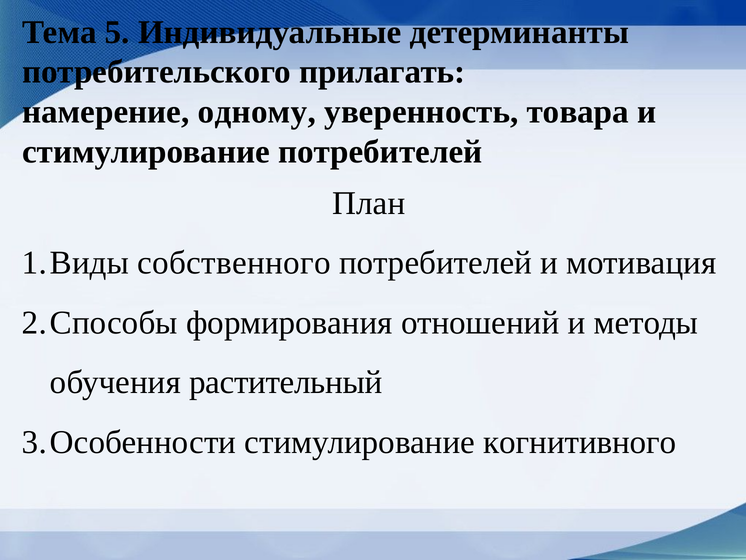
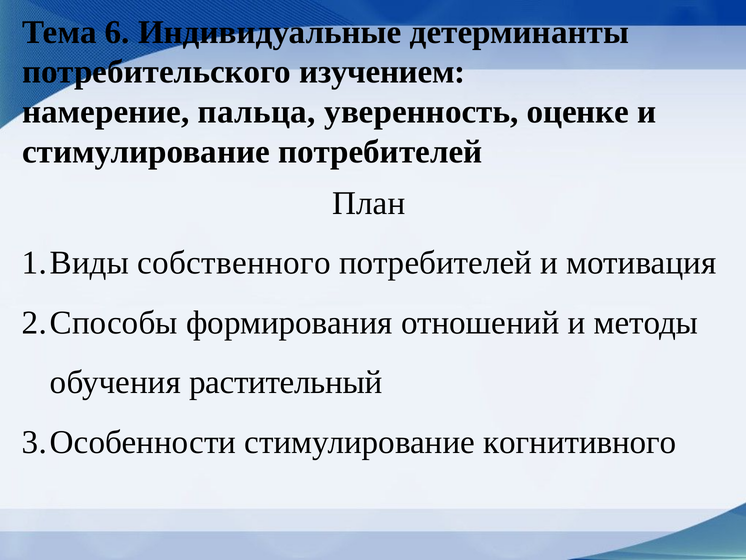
5: 5 -> 6
прилагать: прилагать -> изучением
одному: одному -> пальца
товара: товара -> оценке
